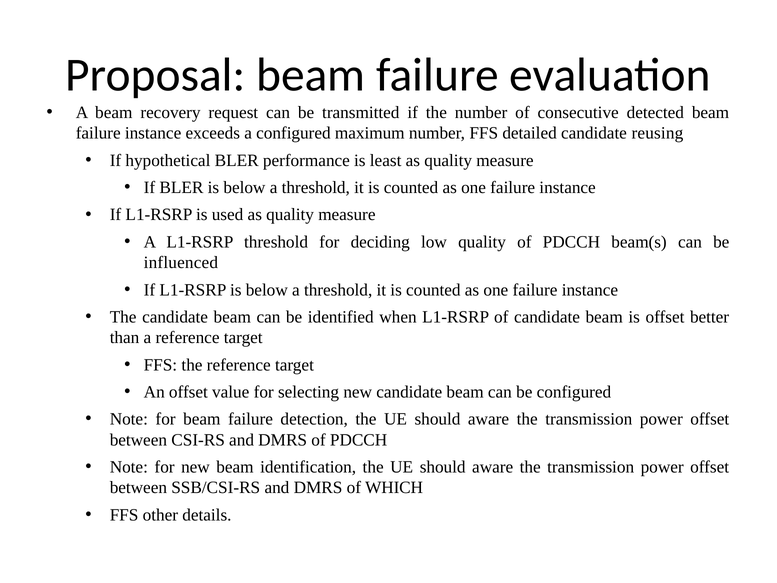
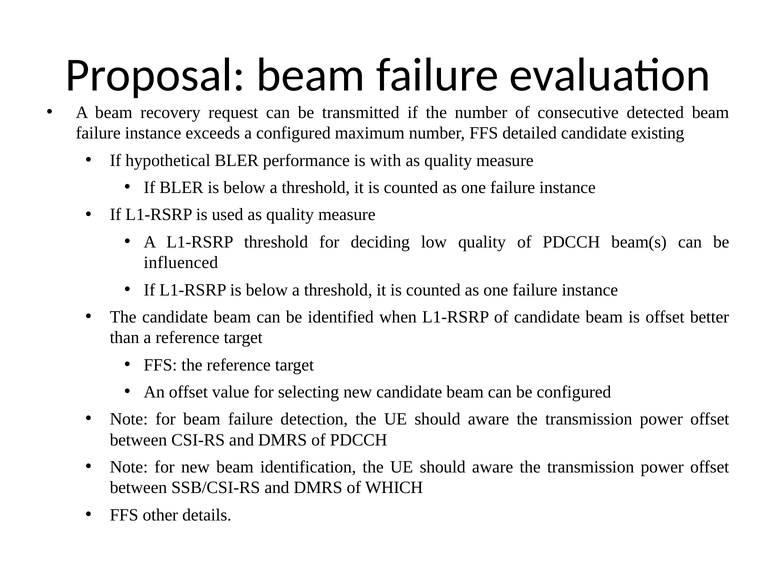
reusing: reusing -> existing
least: least -> with
